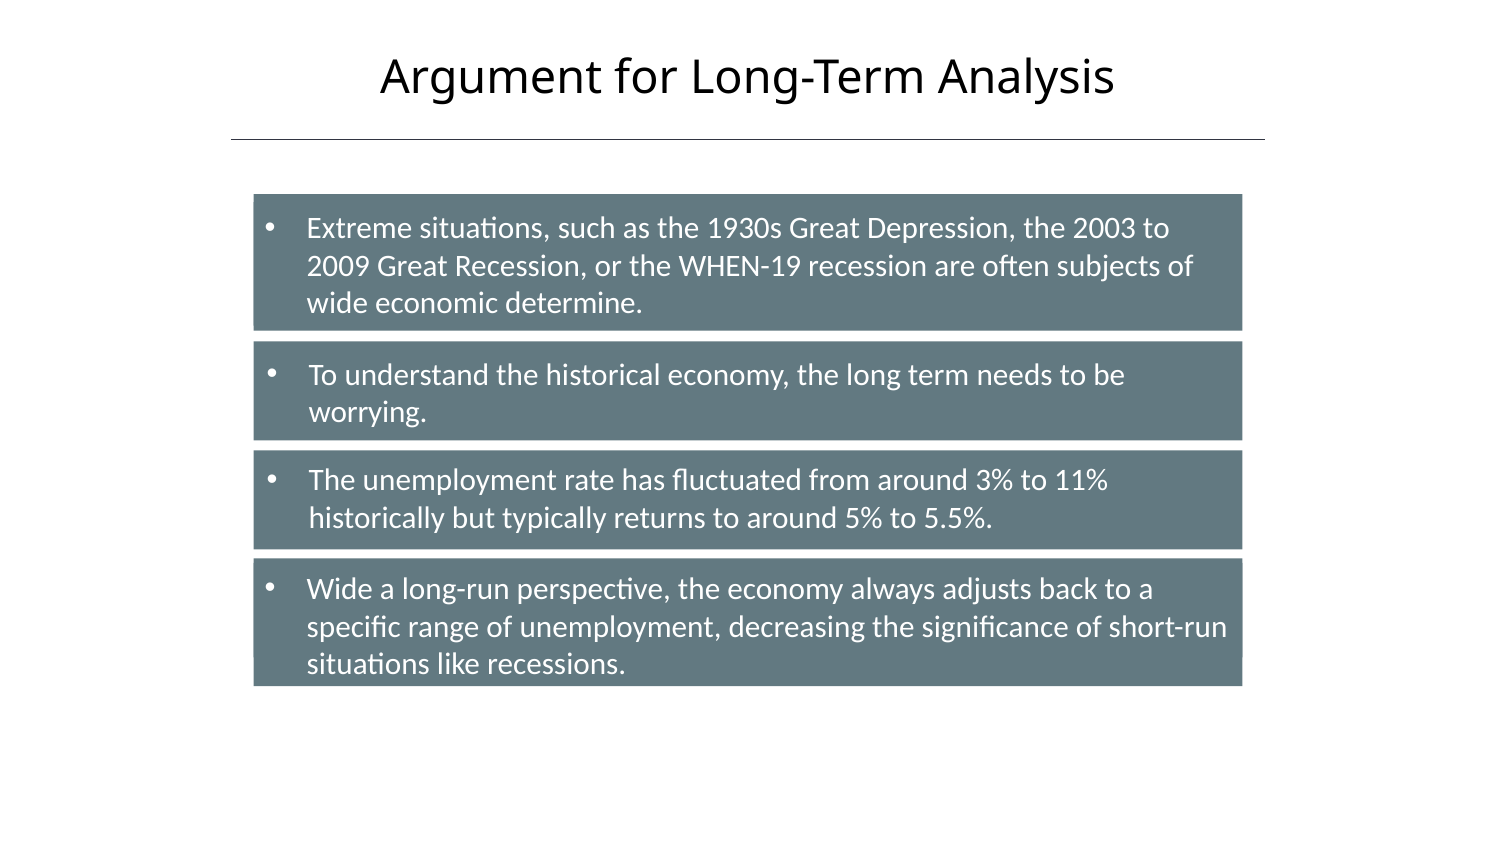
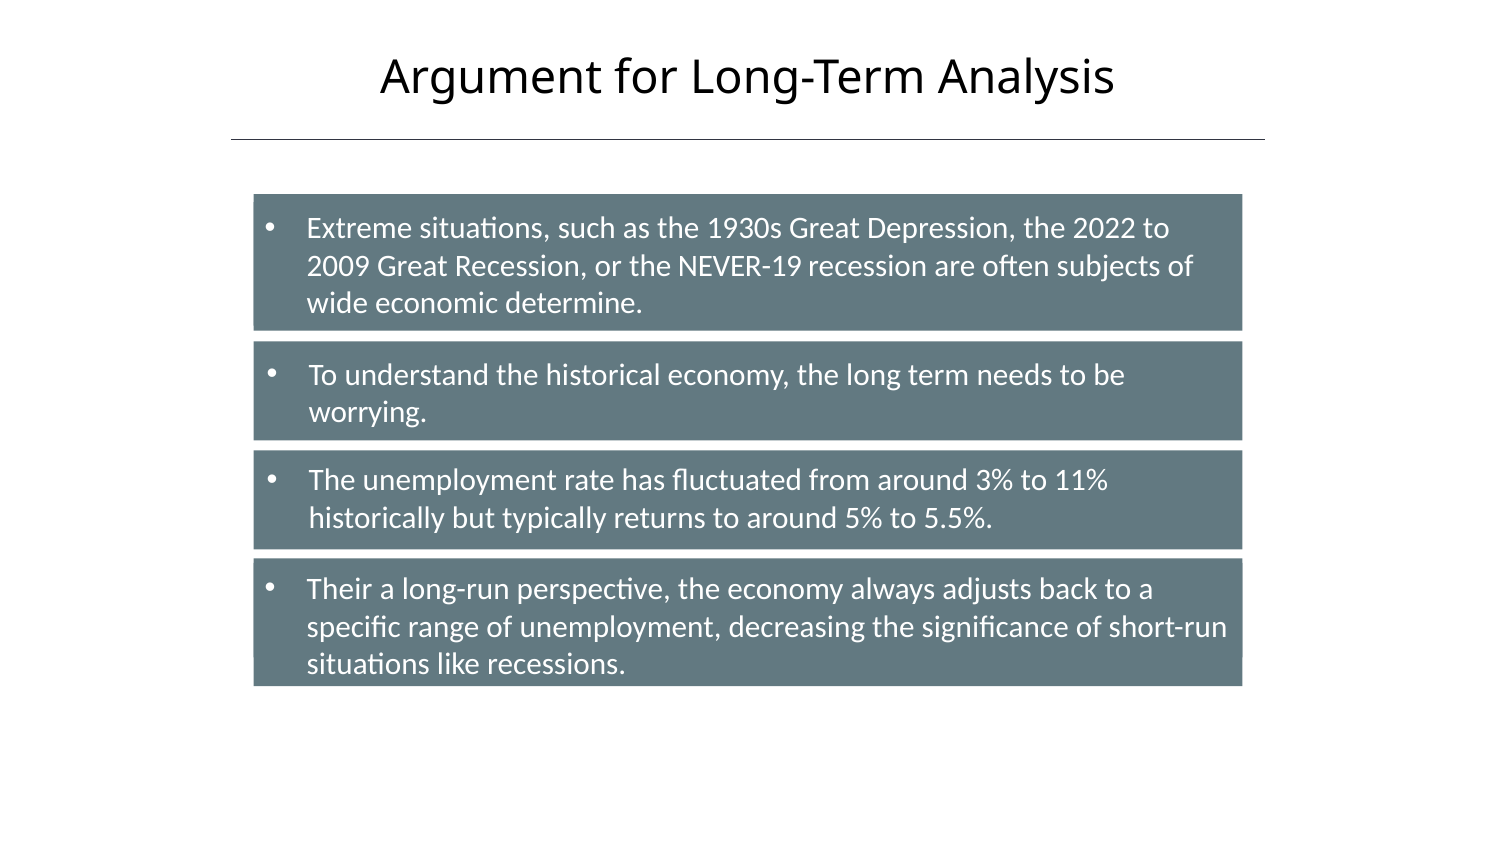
2003: 2003 -> 2022
WHEN-19: WHEN-19 -> NEVER-19
Wide at (340, 589): Wide -> Their
